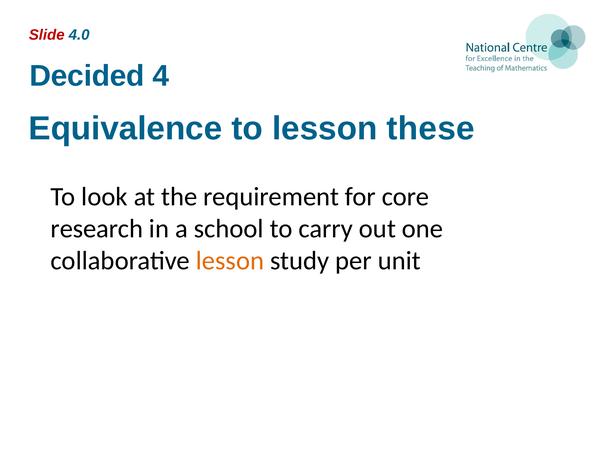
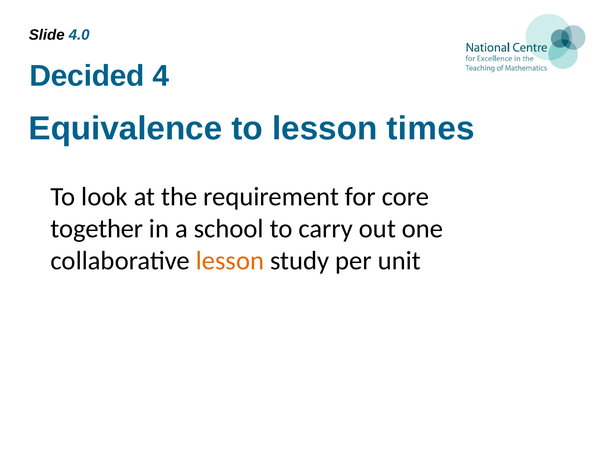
Slide colour: red -> black
these: these -> times
research: research -> together
